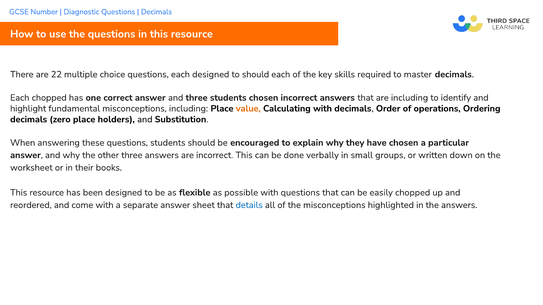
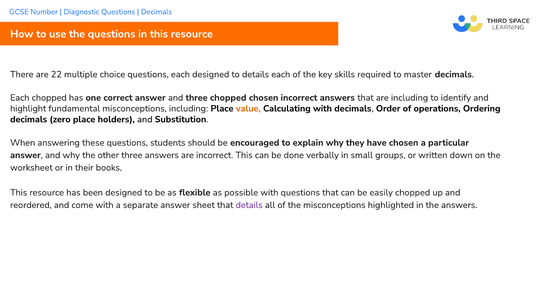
to should: should -> details
three students: students -> chopped
details at (249, 205) colour: blue -> purple
